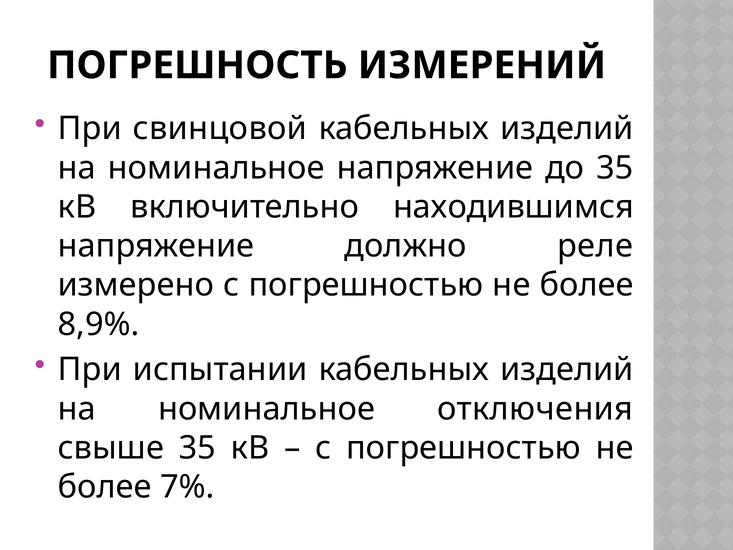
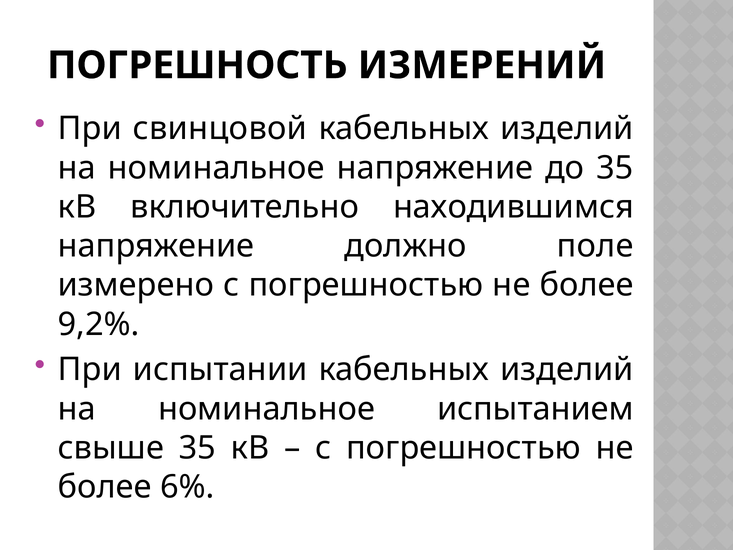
реле: реле -> поле
8,9%: 8,9% -> 9,2%
отключения: отключения -> испытанием
7%: 7% -> 6%
